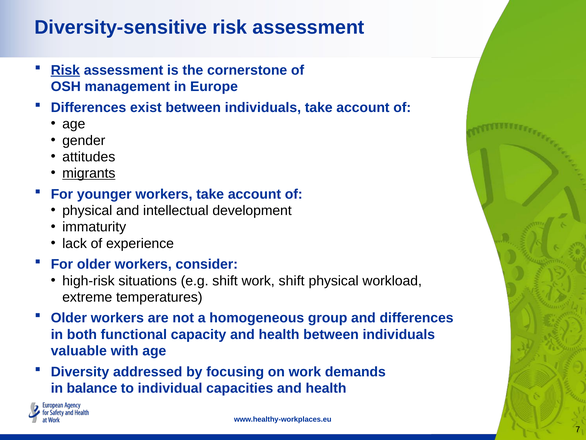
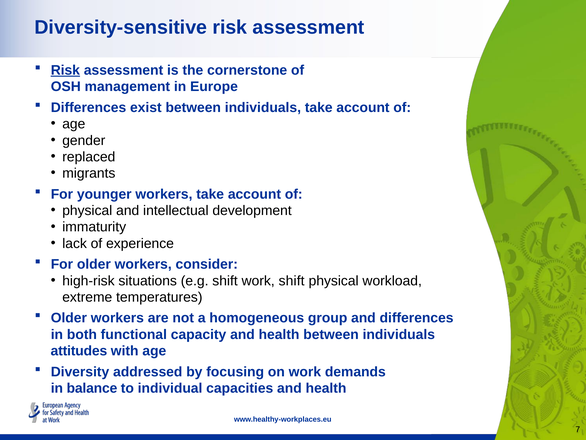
attitudes: attitudes -> replaced
migrants underline: present -> none
valuable: valuable -> attitudes
